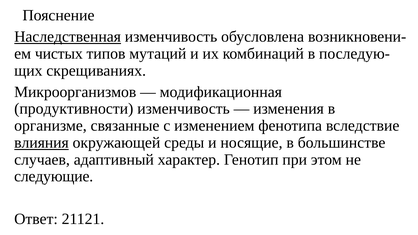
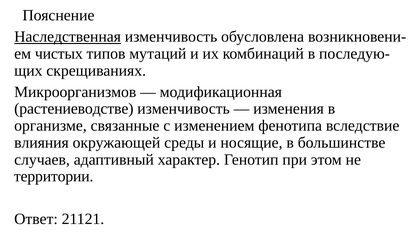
продуктивности: продуктивности -> растениеводстве
влияния underline: present -> none
следующие: следующие -> территории
